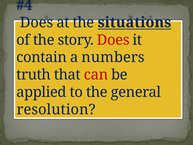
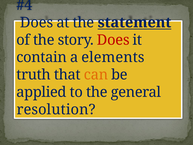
situations: situations -> statement
numbers: numbers -> elements
can colour: red -> orange
